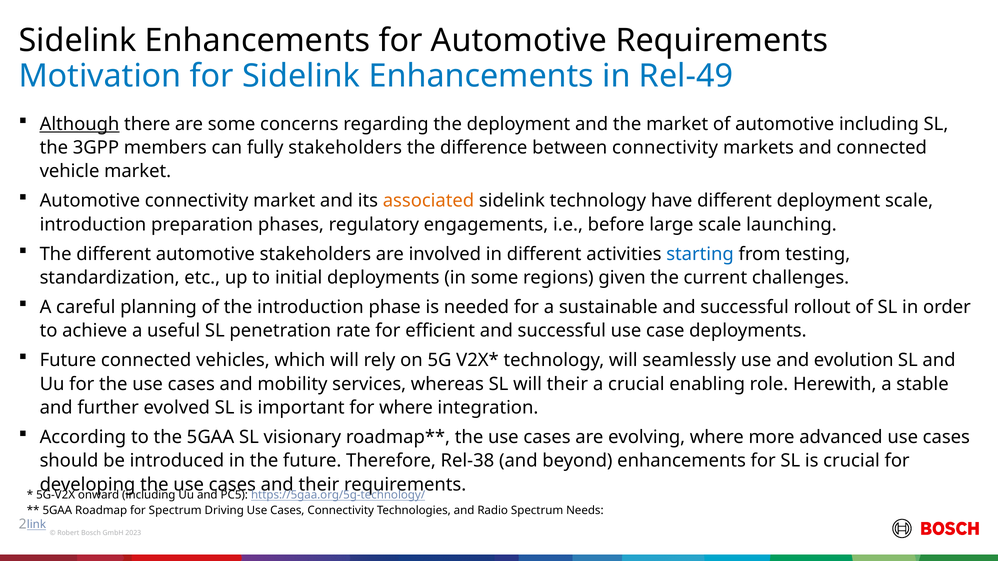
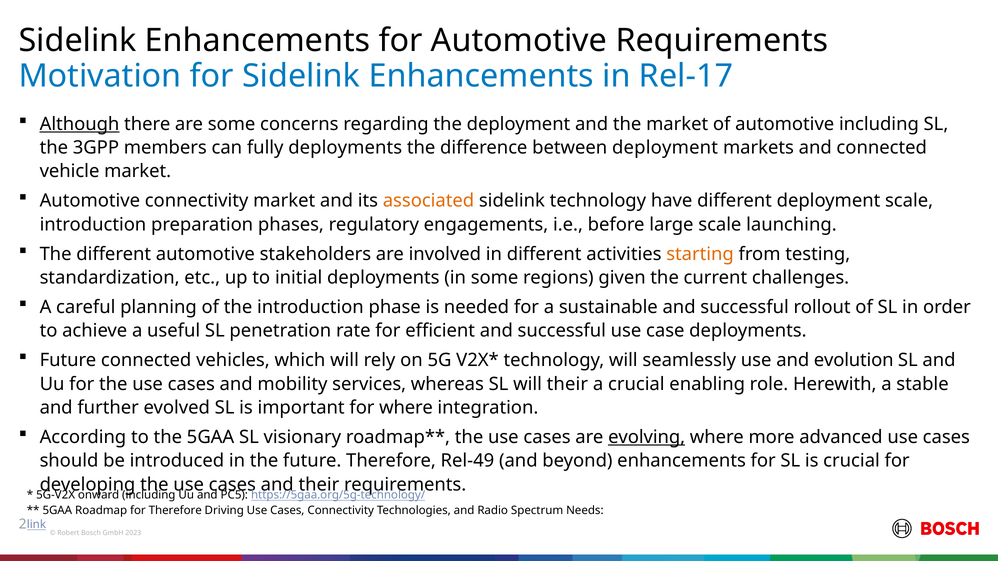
Rel-49: Rel-49 -> Rel-17
fully stakeholders: stakeholders -> deployments
between connectivity: connectivity -> deployment
starting colour: blue -> orange
evolving underline: none -> present
Rel-38: Rel-38 -> Rel-49
for Spectrum: Spectrum -> Therefore
